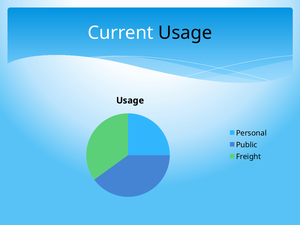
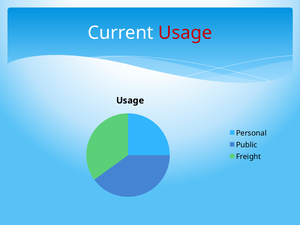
Usage at (185, 33) colour: black -> red
